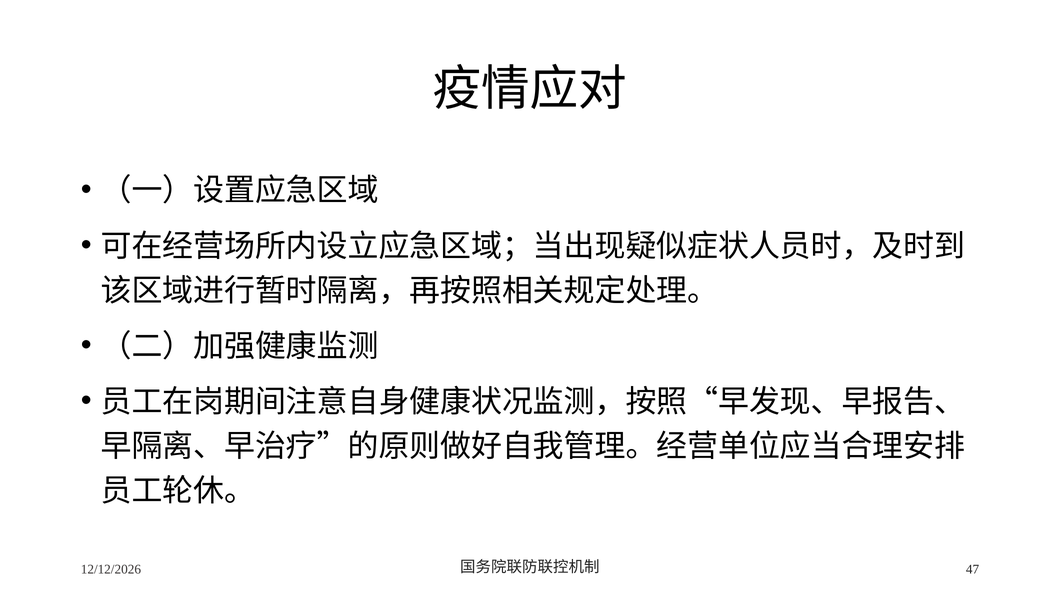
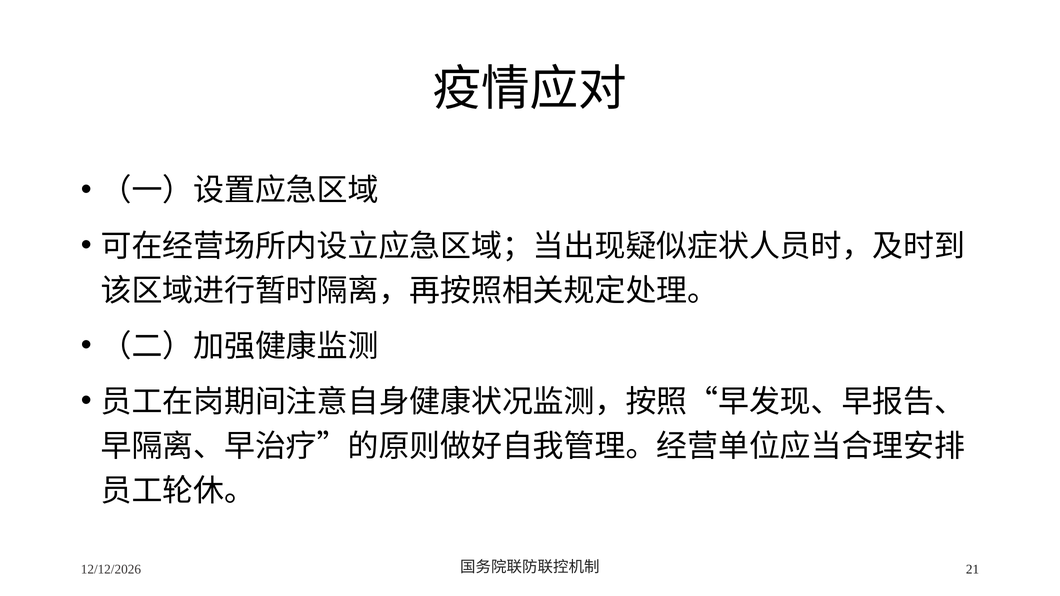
47: 47 -> 21
